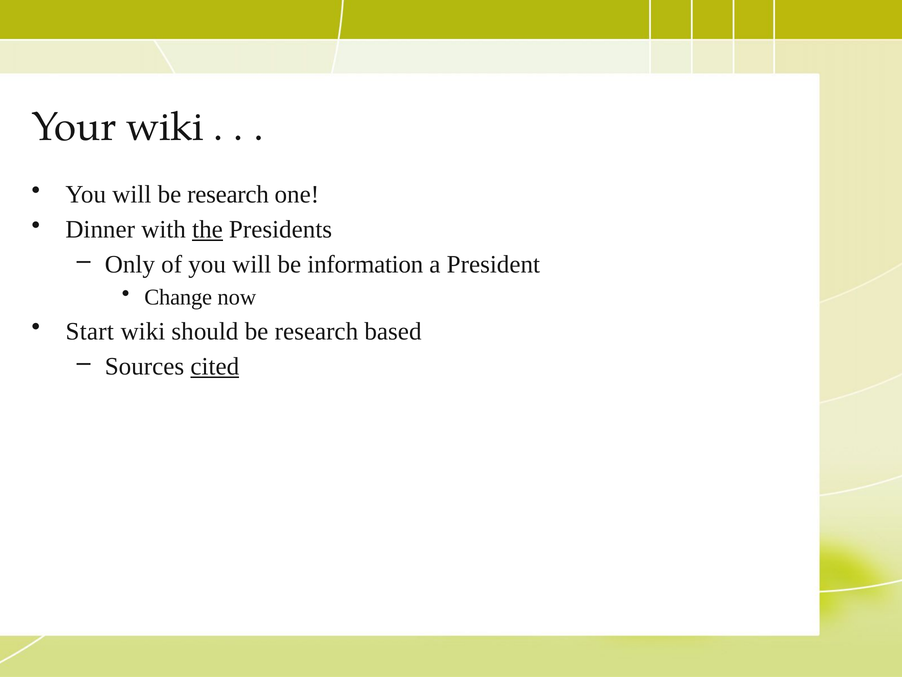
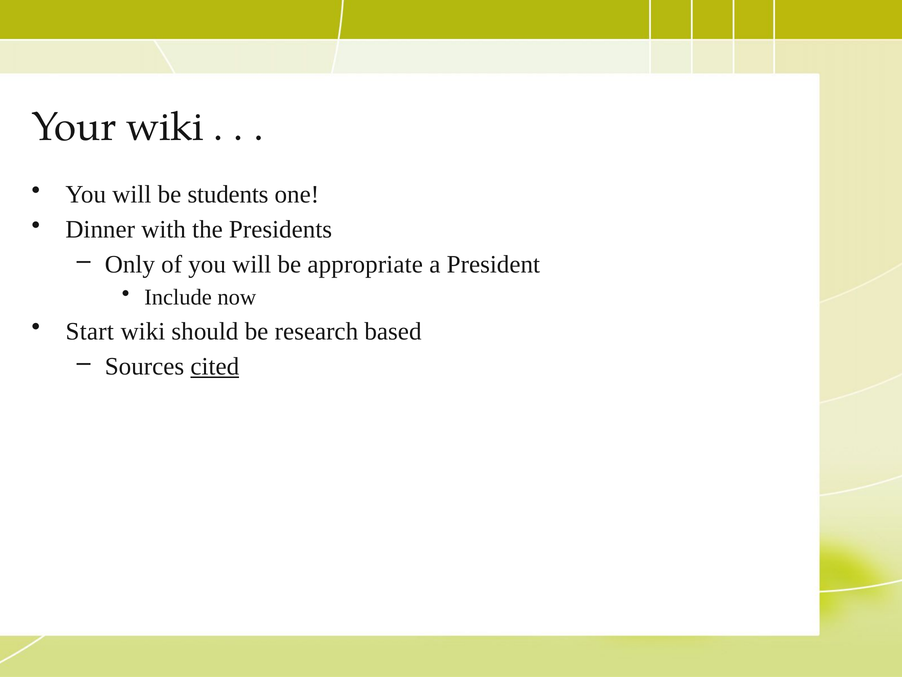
will be research: research -> students
the underline: present -> none
information: information -> appropriate
Change: Change -> Include
